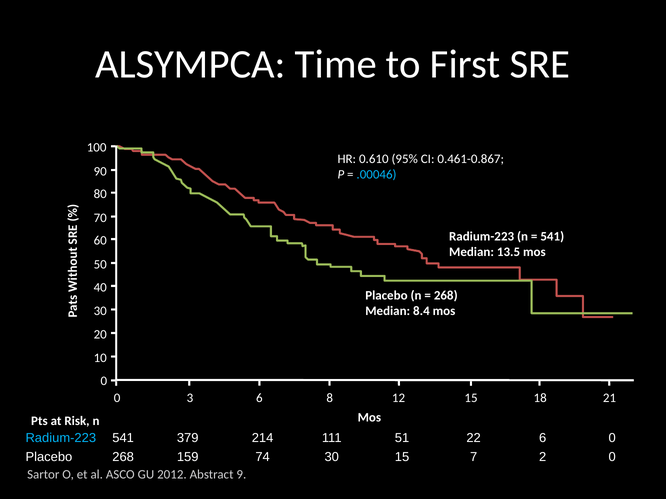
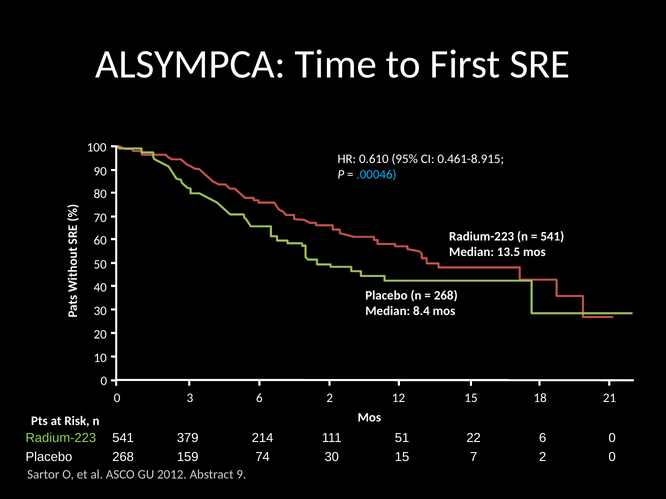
0.461-0.867: 0.461-0.867 -> 0.461-8.915
6 8: 8 -> 2
Radium-223 at (61, 439) colour: light blue -> light green
